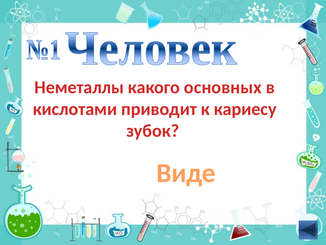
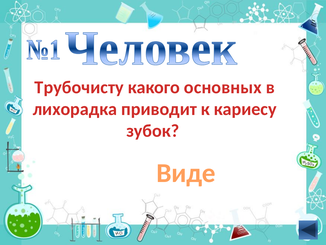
Неметаллы: Неметаллы -> Трубочисту
кислотами: кислотами -> лихорадка
